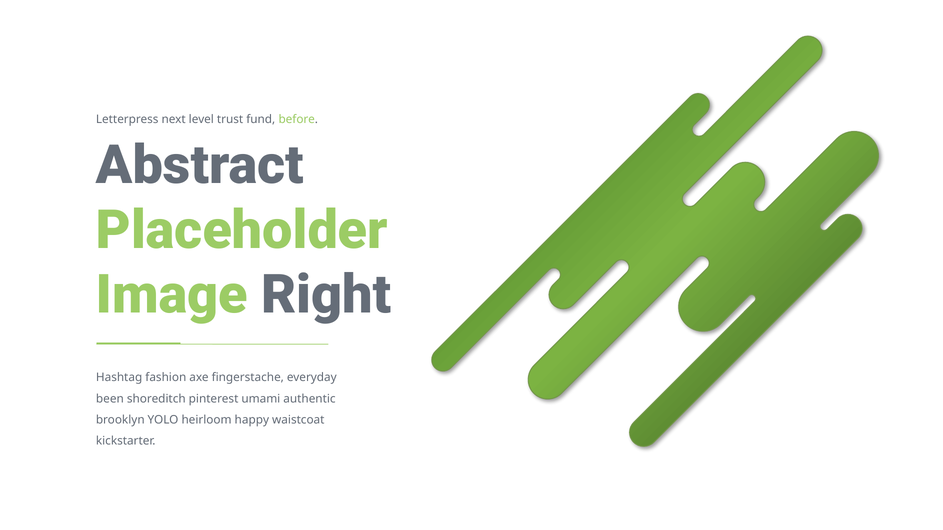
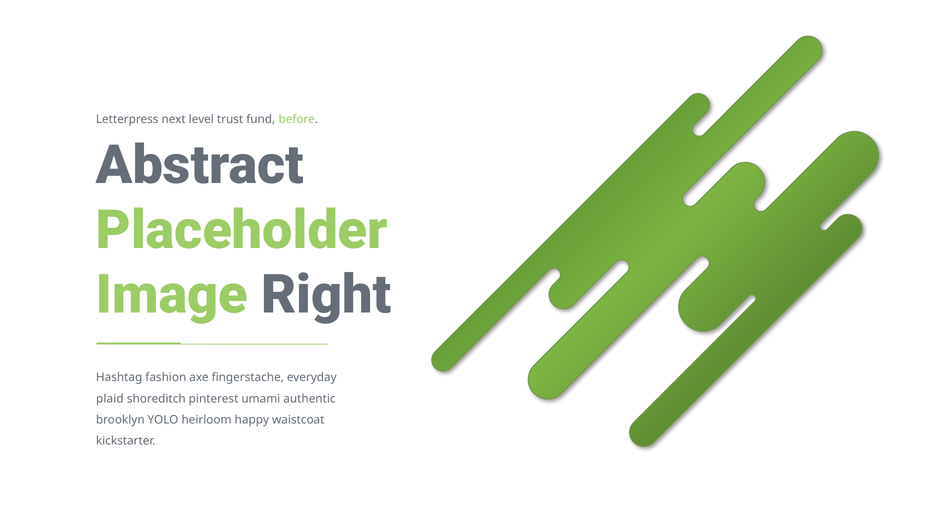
been: been -> plaid
